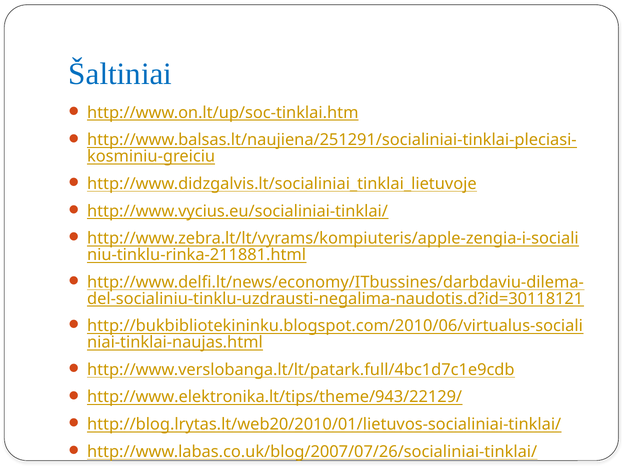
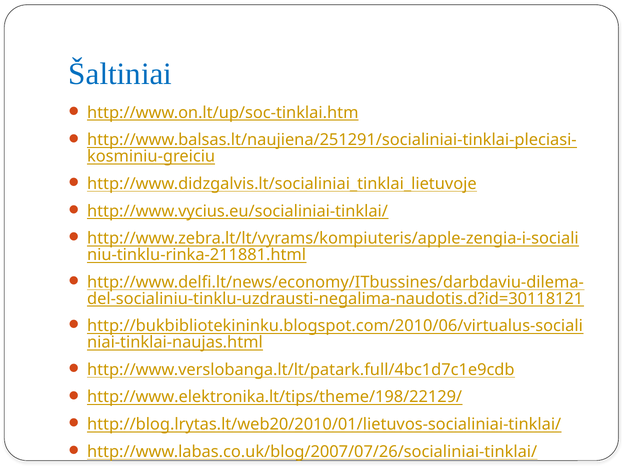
http://www.elektronika.lt/tips/theme/943/22129/: http://www.elektronika.lt/tips/theme/943/22129/ -> http://www.elektronika.lt/tips/theme/198/22129/
